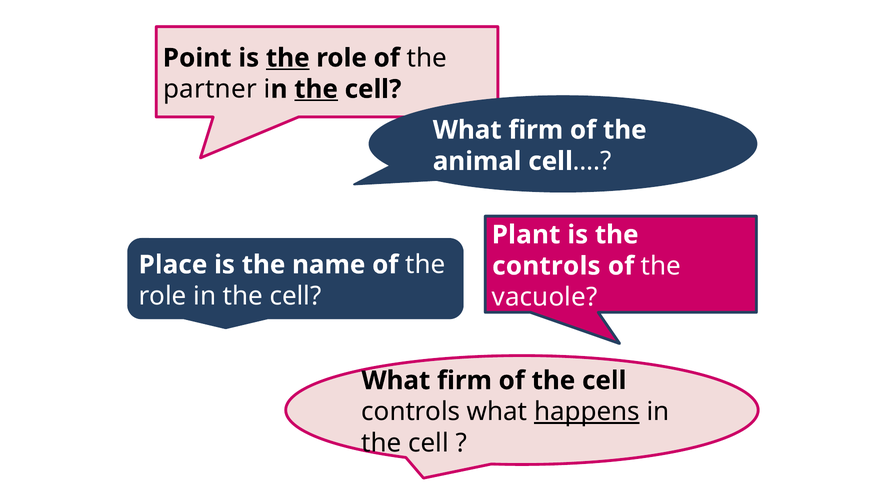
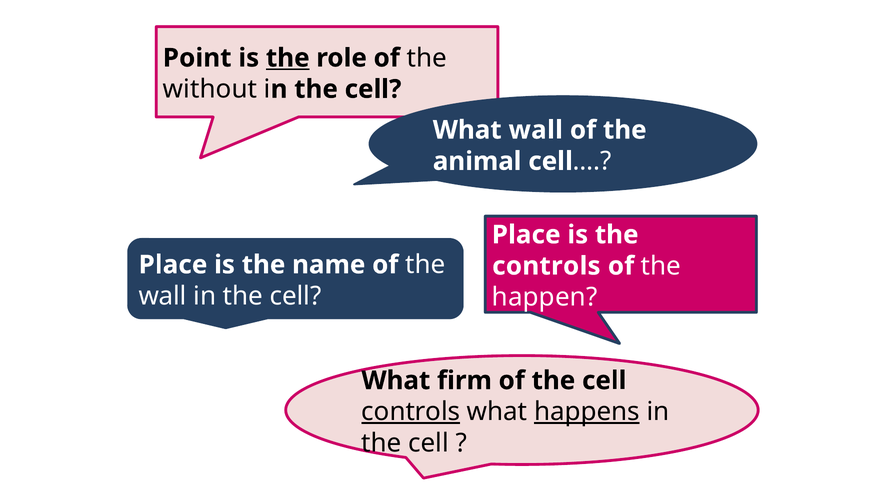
partner: partner -> without
the at (316, 89) underline: present -> none
firm at (536, 130): firm -> wall
Plant at (526, 235): Plant -> Place
role at (163, 296): role -> wall
vacuole: vacuole -> happen
controls at (411, 412) underline: none -> present
